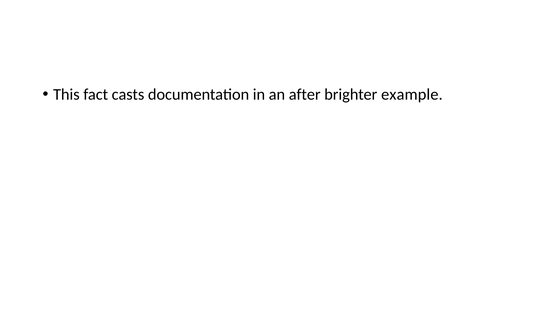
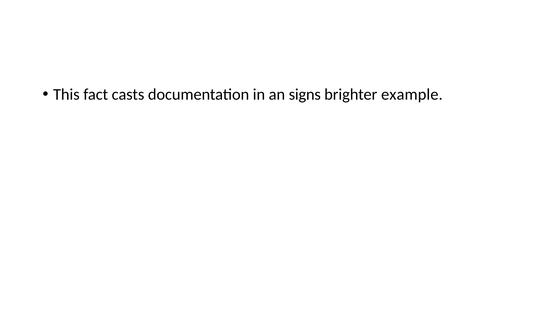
after: after -> signs
